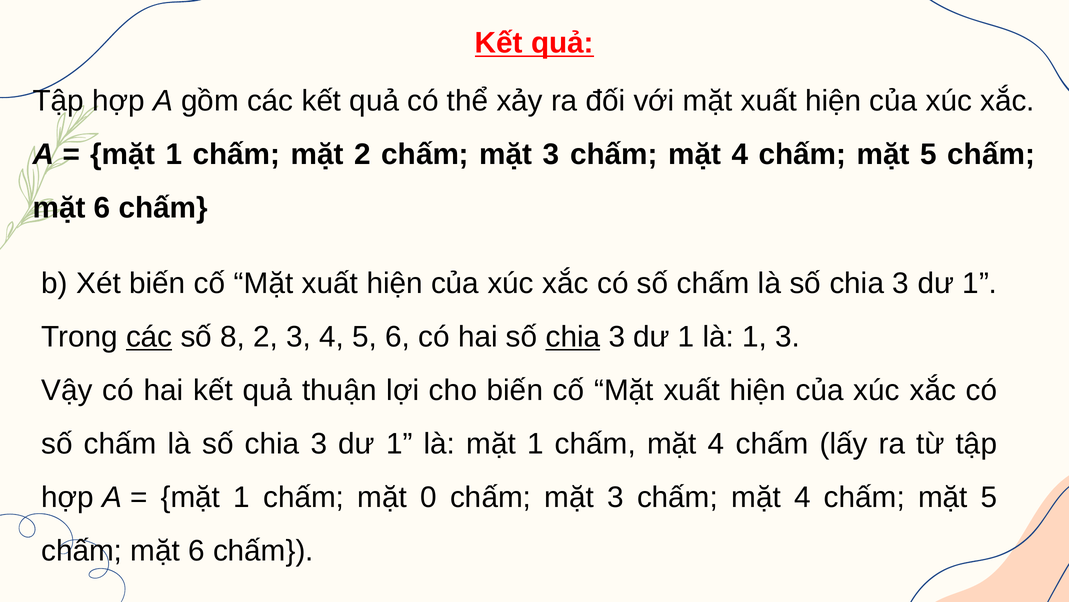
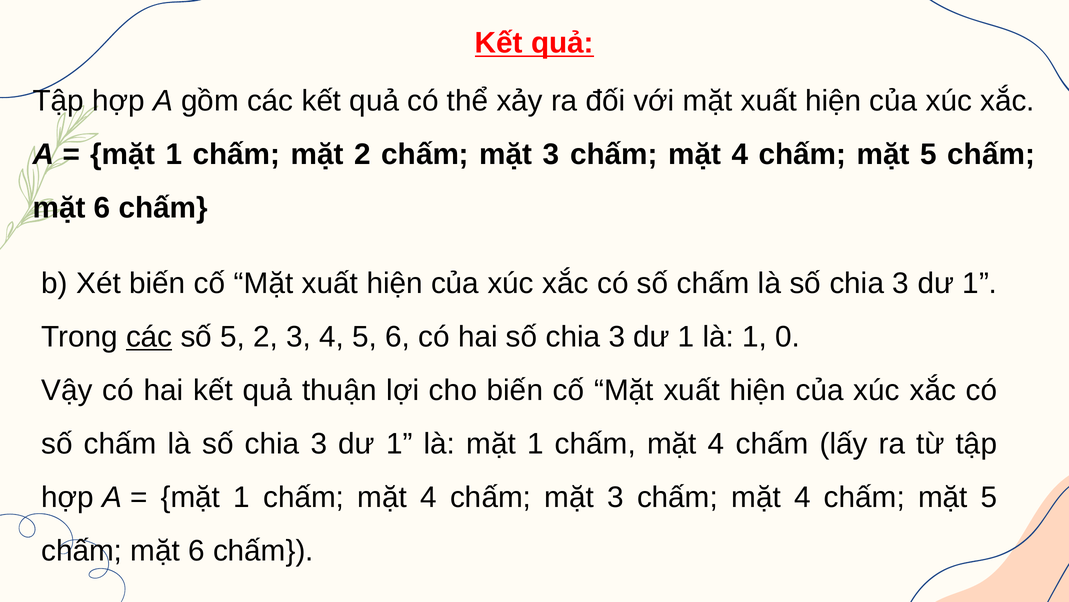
số 8: 8 -> 5
chia at (573, 337) underline: present -> none
1 3: 3 -> 0
0 at (429, 497): 0 -> 4
